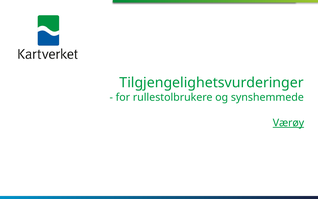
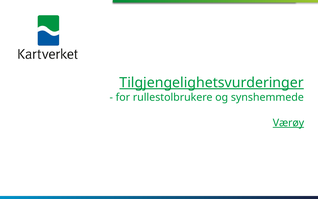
Tilgjengelighetsvurderinger underline: none -> present
